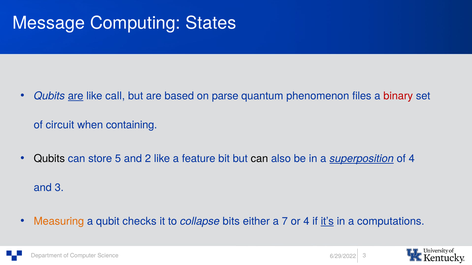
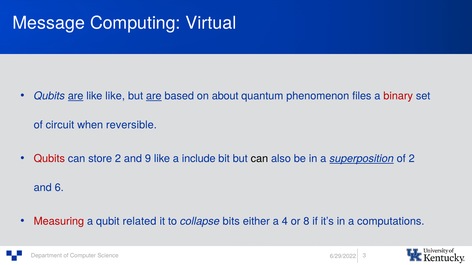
States: States -> Virtual
like call: call -> like
are at (154, 96) underline: none -> present
parse: parse -> about
containing: containing -> reversible
Qubits at (49, 159) colour: black -> red
store 5: 5 -> 2
2: 2 -> 9
feature: feature -> include
of 4: 4 -> 2
and 3: 3 -> 6
Measuring colour: orange -> red
checks: checks -> related
7: 7 -> 4
or 4: 4 -> 8
it’s underline: present -> none
